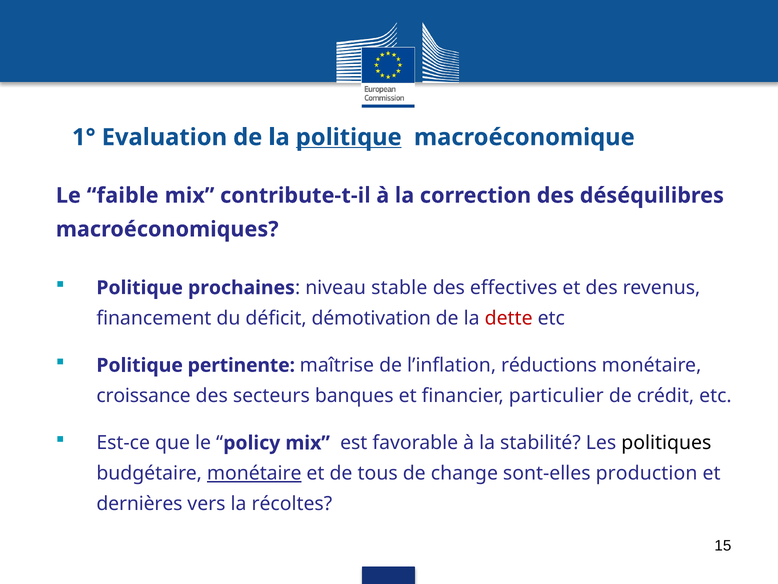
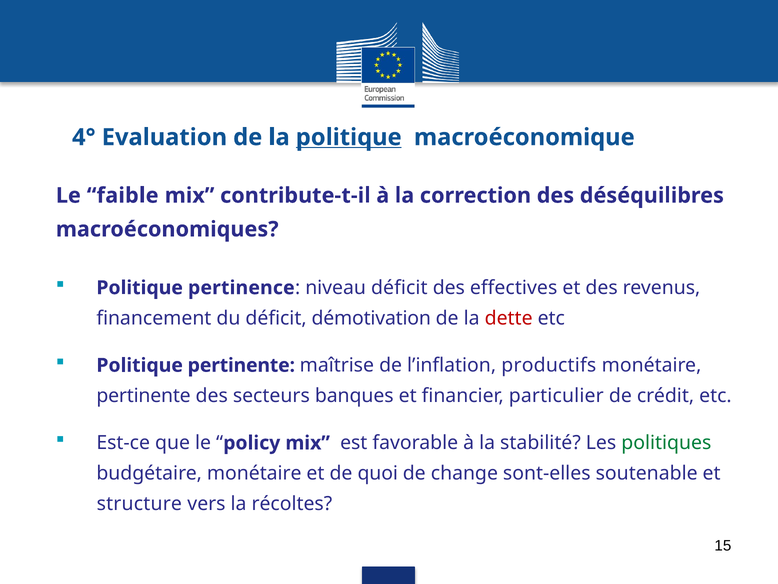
1°: 1° -> 4°
prochaines: prochaines -> pertinence
niveau stable: stable -> déficit
réductions: réductions -> productifs
croissance at (144, 395): croissance -> pertinente
politiques colour: black -> green
monétaire at (254, 473) underline: present -> none
tous: tous -> quoi
production: production -> soutenable
dernières: dernières -> structure
